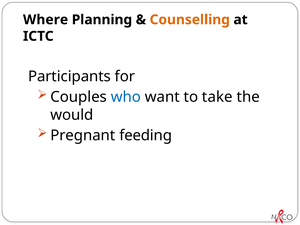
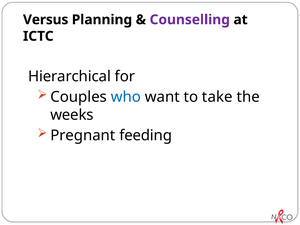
Where: Where -> Versus
Counselling colour: orange -> purple
Participants: Participants -> Hierarchical
would: would -> weeks
